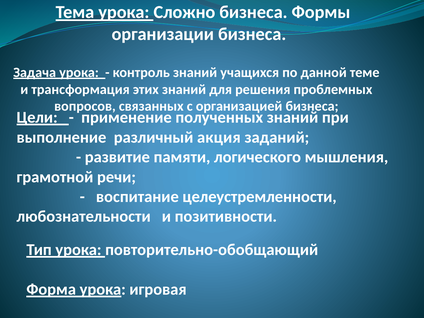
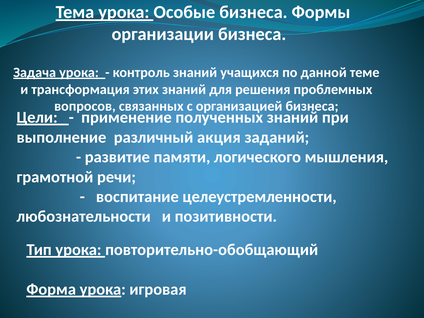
Сложно: Сложно -> Особые
